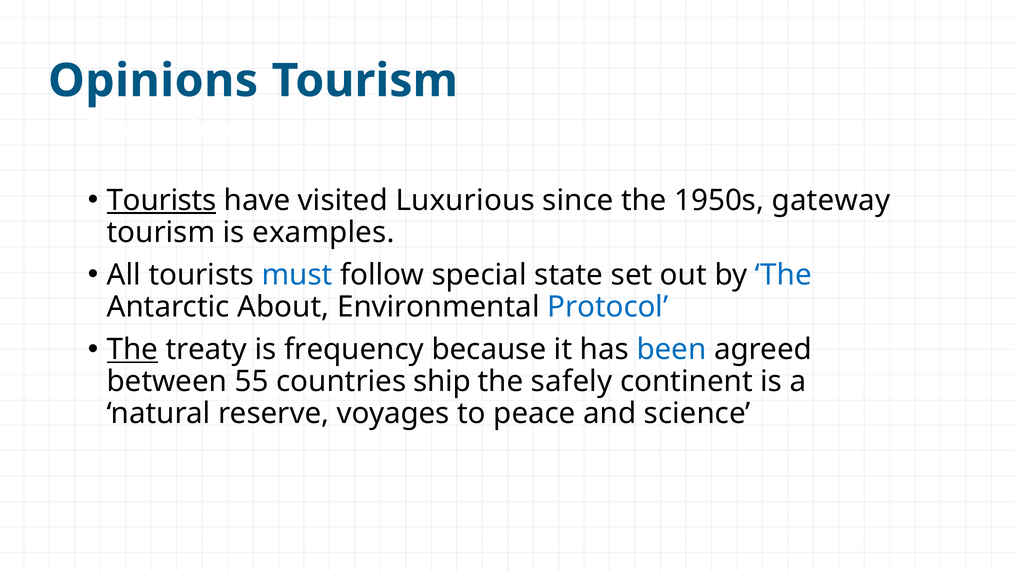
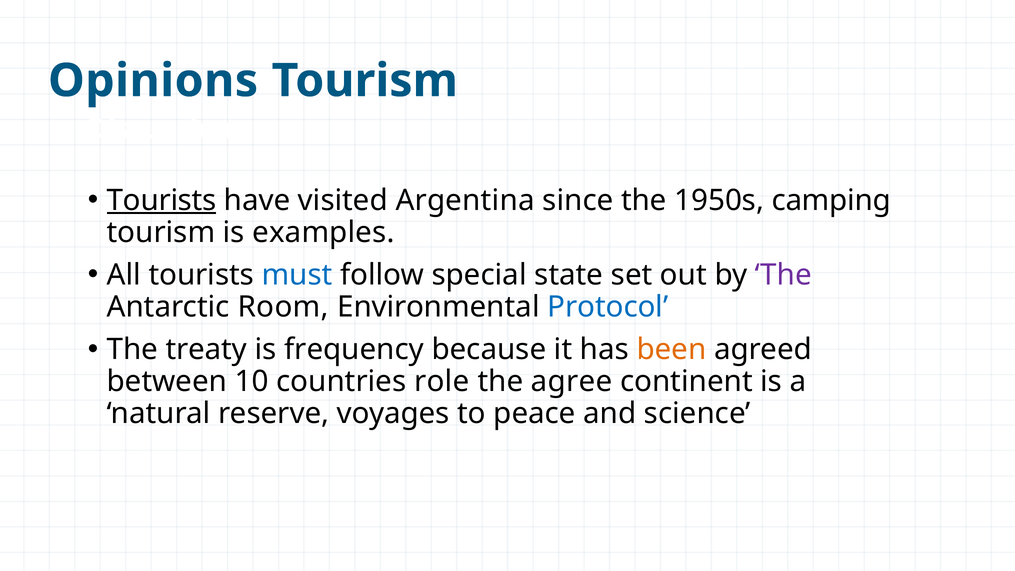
Luxurious: Luxurious -> Argentina
gateway: gateway -> camping
The at (783, 275) colour: blue -> purple
About: About -> Room
The at (132, 349) underline: present -> none
been colour: blue -> orange
55: 55 -> 10
ship: ship -> role
safely: safely -> agree
